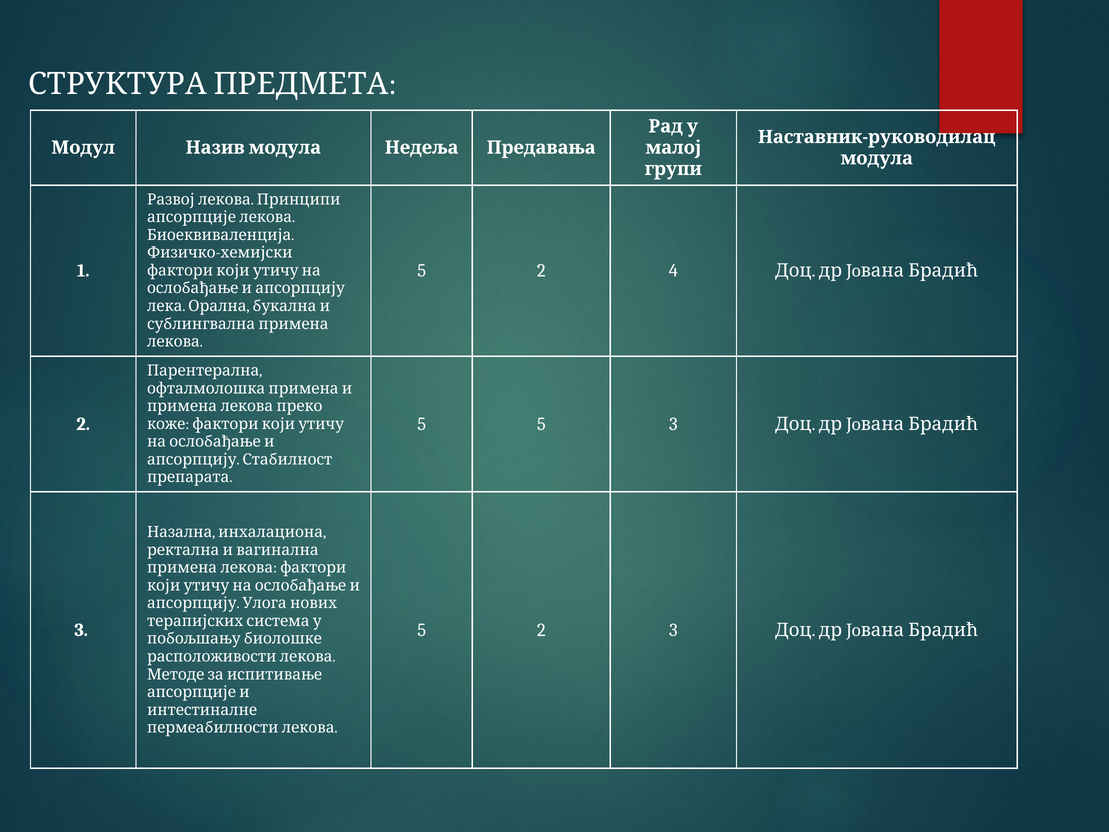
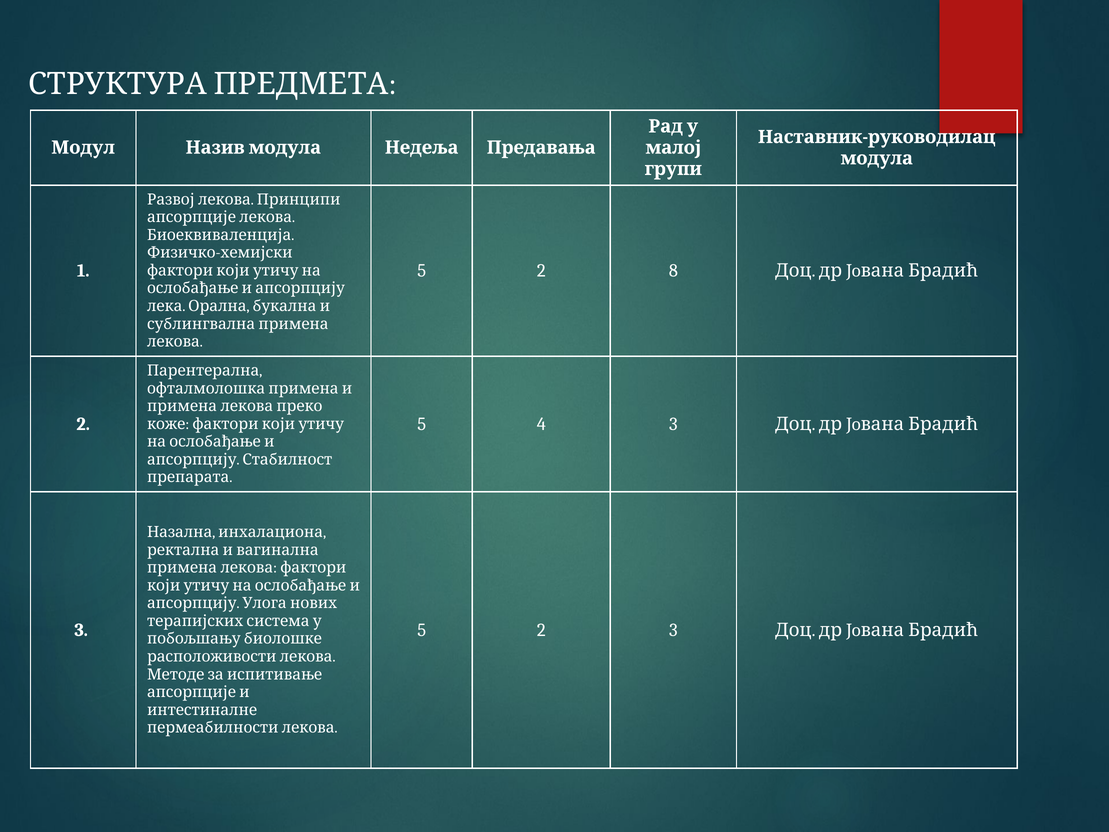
4: 4 -> 8
5 5: 5 -> 4
